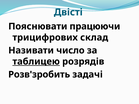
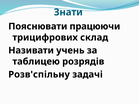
Двісті: Двісті -> Знати
число: число -> учень
таблицею underline: present -> none
Розв'зробить: Розв'зробить -> Розв'спільну
